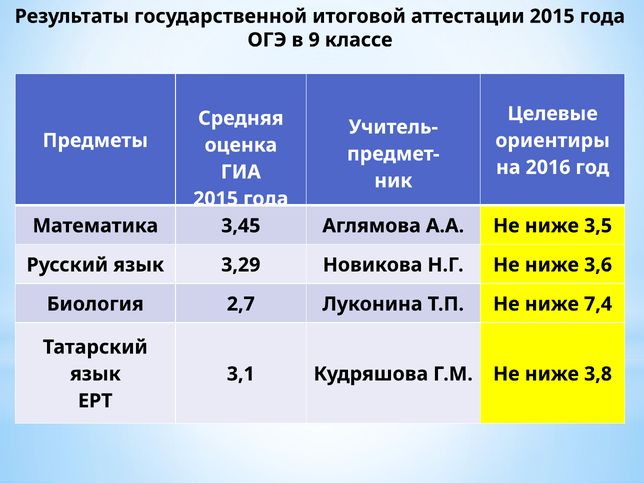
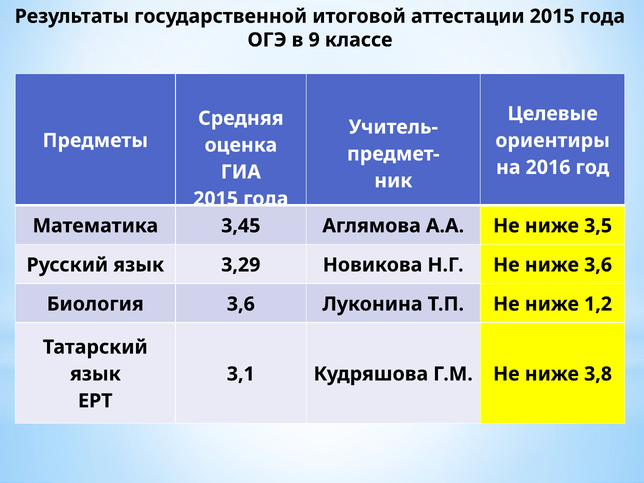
Биология 2,7: 2,7 -> 3,6
7,4: 7,4 -> 1,2
